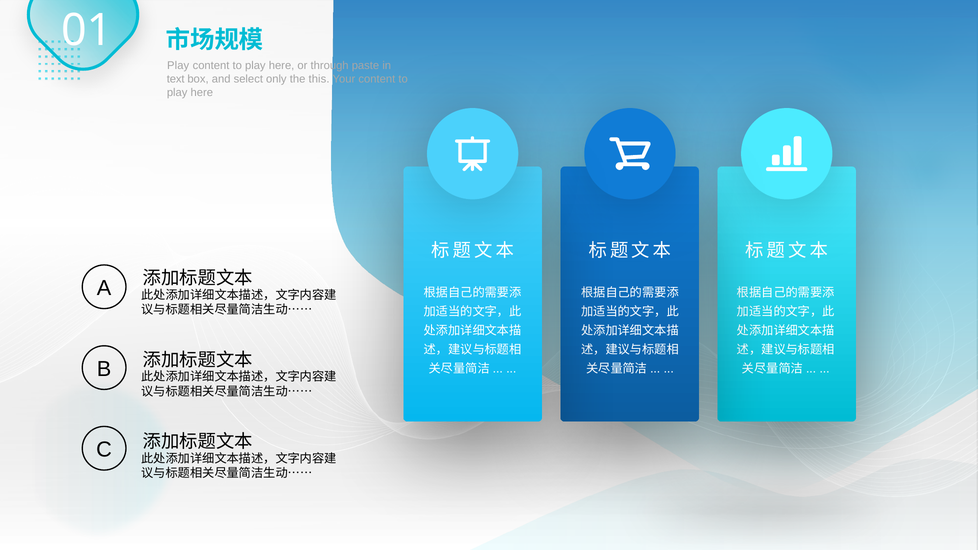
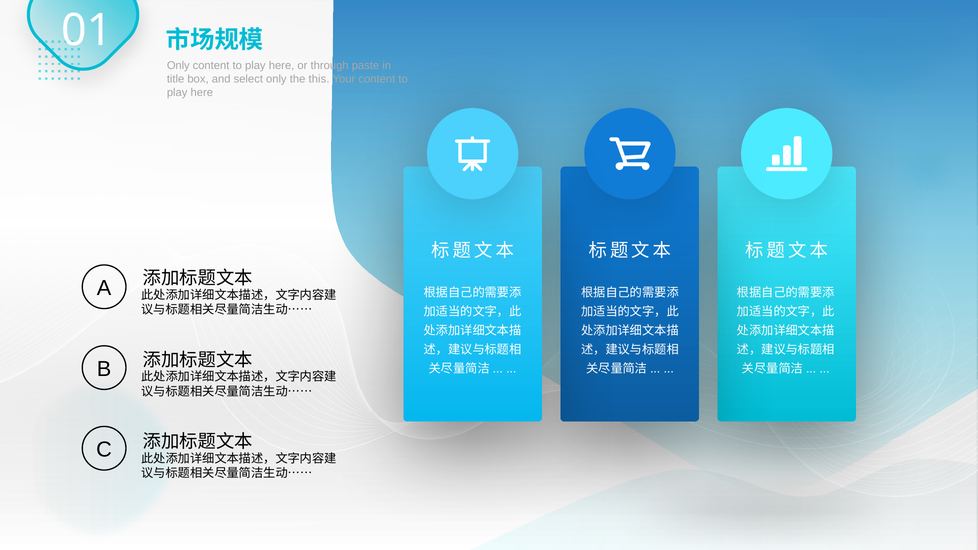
Play at (178, 66): Play -> Only
text: text -> title
